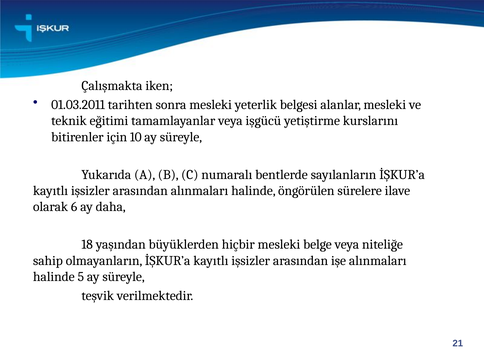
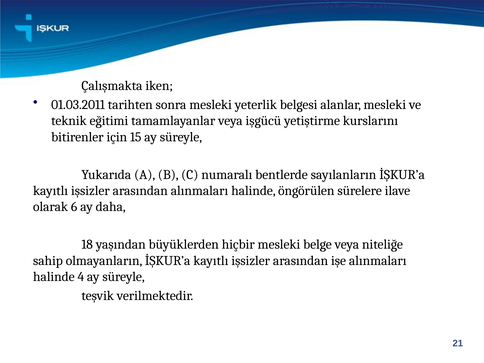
10: 10 -> 15
5: 5 -> 4
